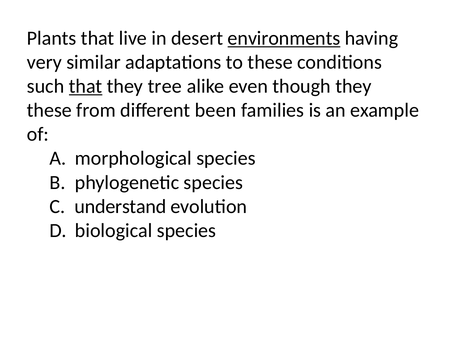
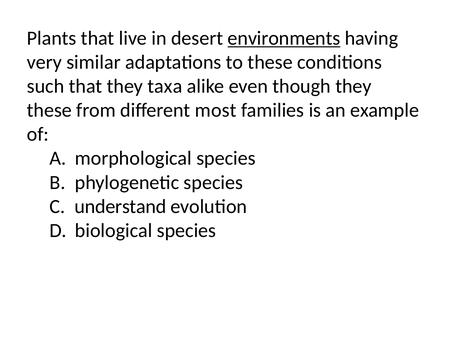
that at (86, 86) underline: present -> none
tree: tree -> taxa
been: been -> most
